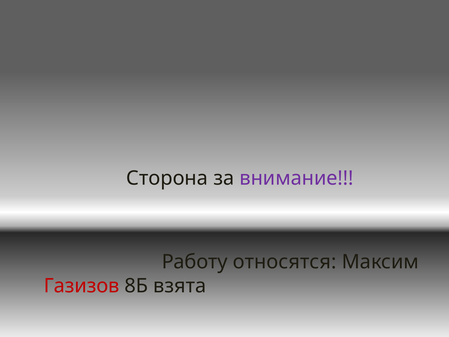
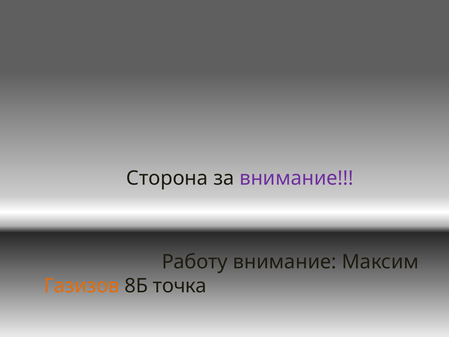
Работу относятся: относятся -> внимание
Газизов colour: red -> orange
взята: взята -> точка
